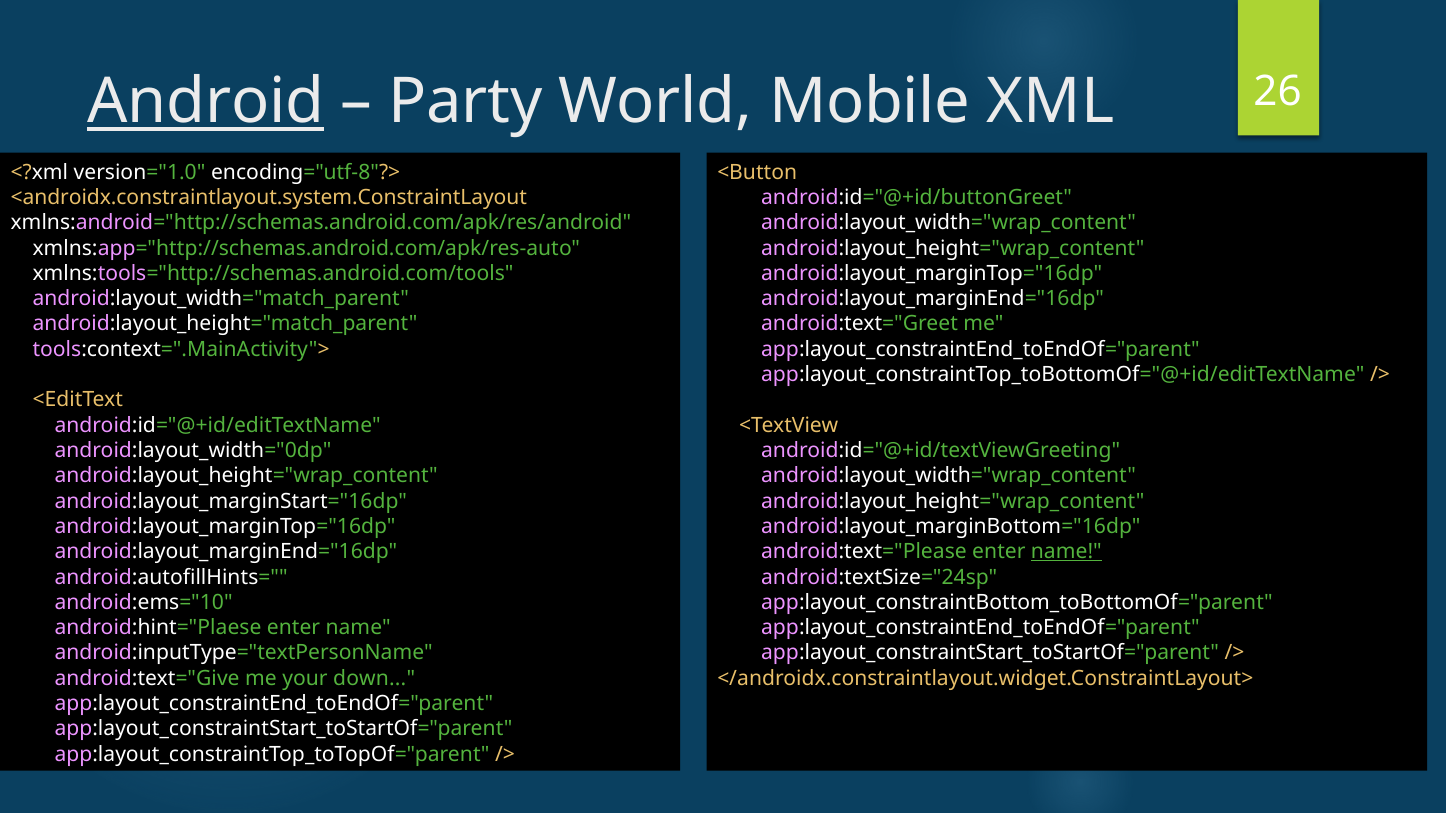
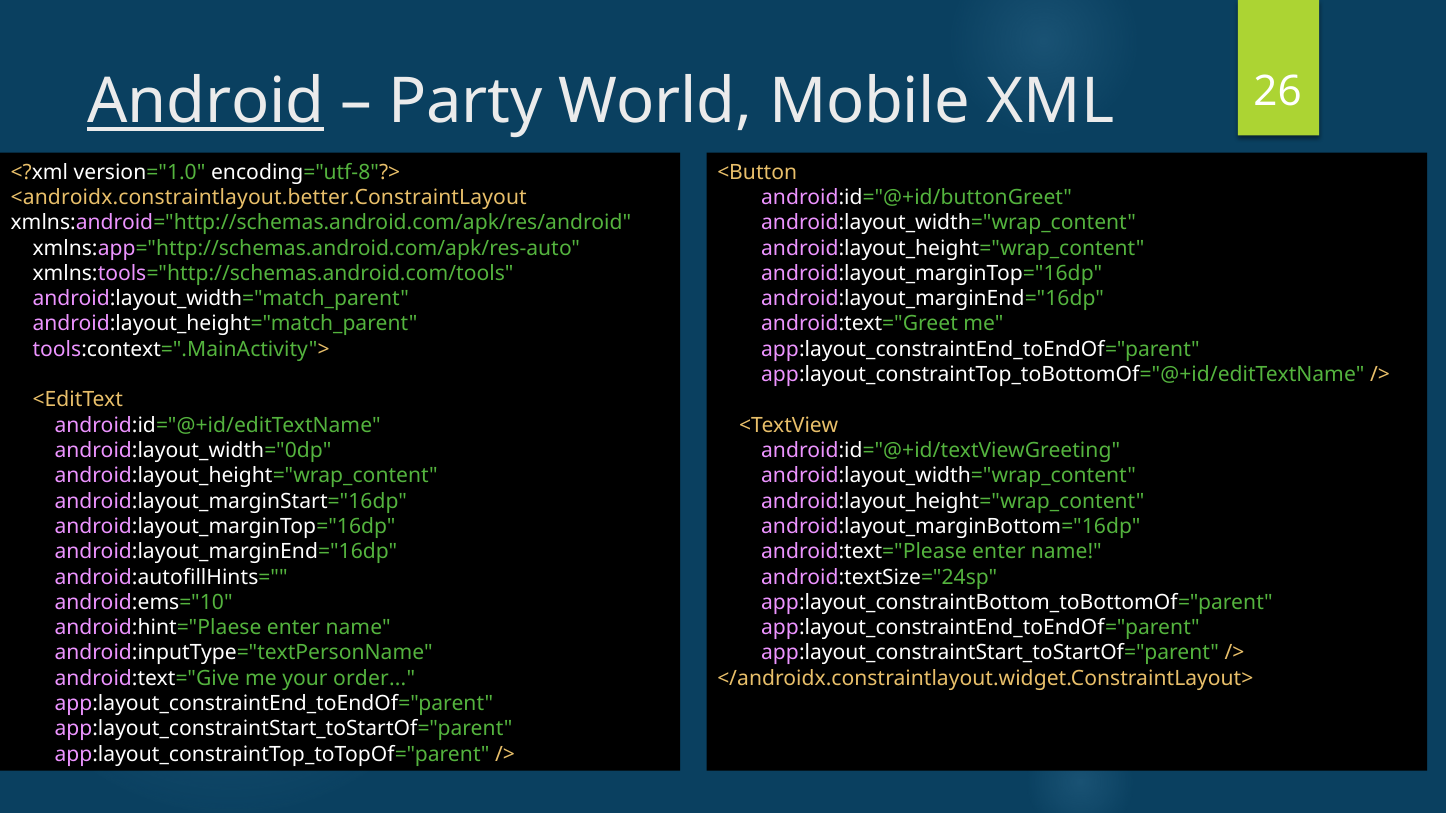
<androidx.constraintlayout.system.ConstraintLayout: <androidx.constraintlayout.system.ConstraintLayout -> <androidx.constraintlayout.better.ConstraintLayout
name at (1066, 552) underline: present -> none
down: down -> order
